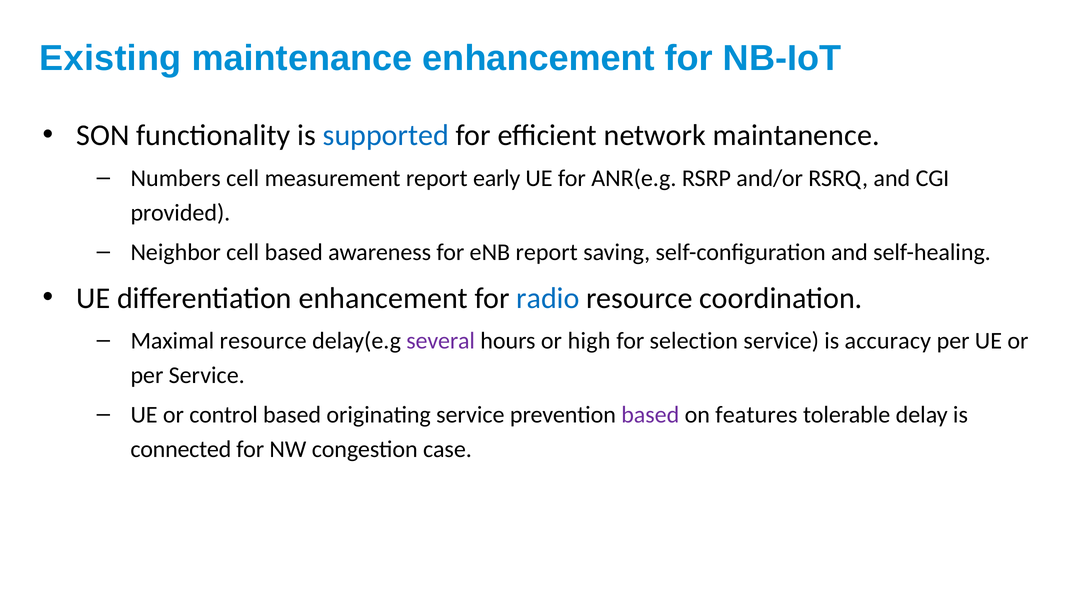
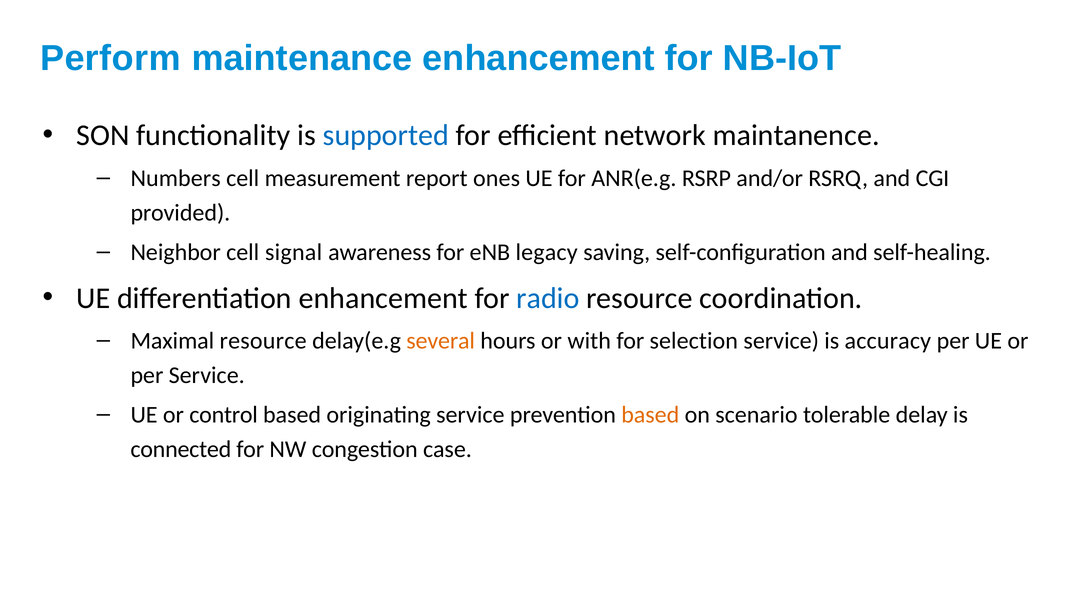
Existing: Existing -> Perform
early: early -> ones
cell based: based -> signal
eNB report: report -> legacy
several colour: purple -> orange
high: high -> with
based at (650, 415) colour: purple -> orange
features: features -> scenario
